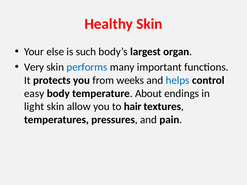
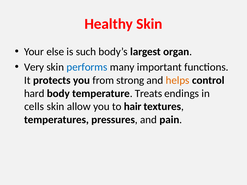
weeks: weeks -> strong
helps colour: blue -> orange
easy: easy -> hard
About: About -> Treats
light: light -> cells
